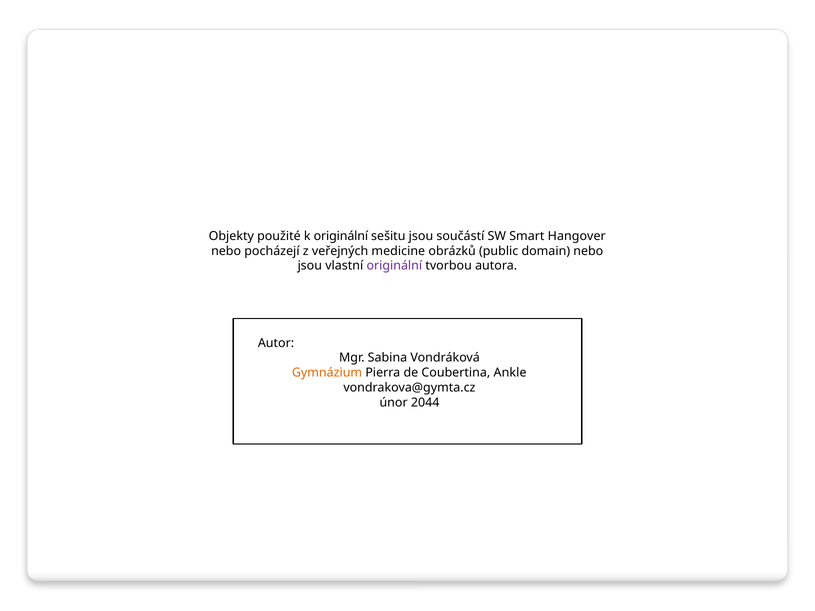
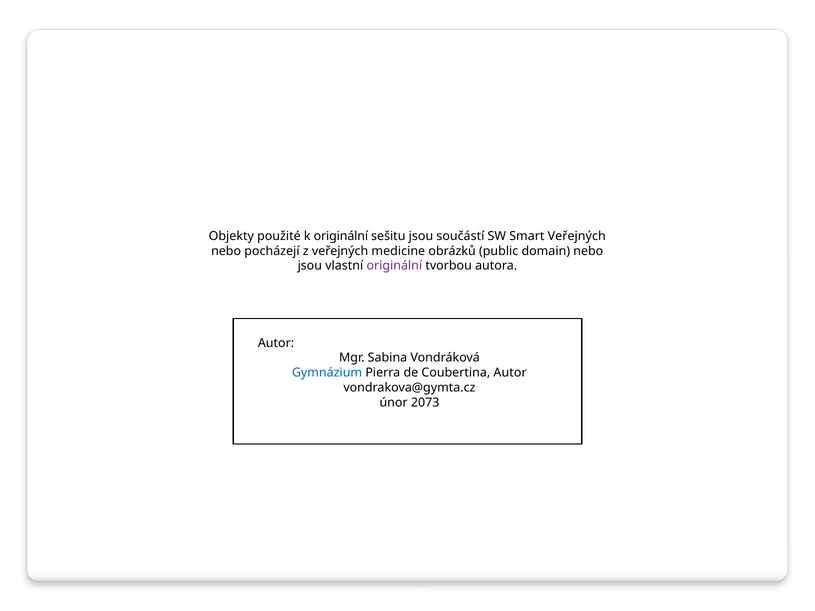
Smart Hangover: Hangover -> Veřejných
Gymnázium colour: orange -> blue
Coubertina Ankle: Ankle -> Autor
2044: 2044 -> 2073
